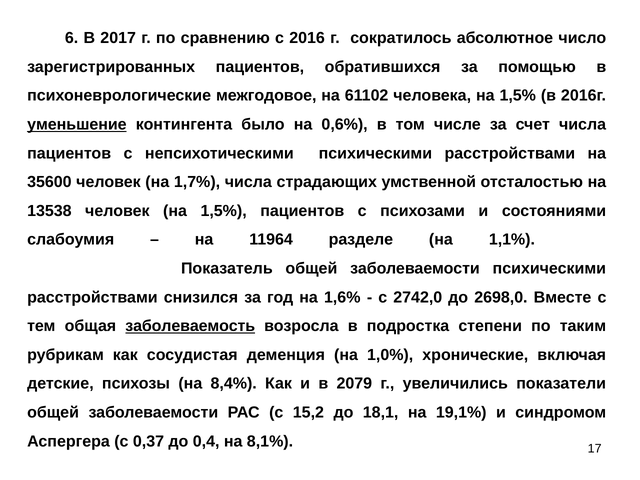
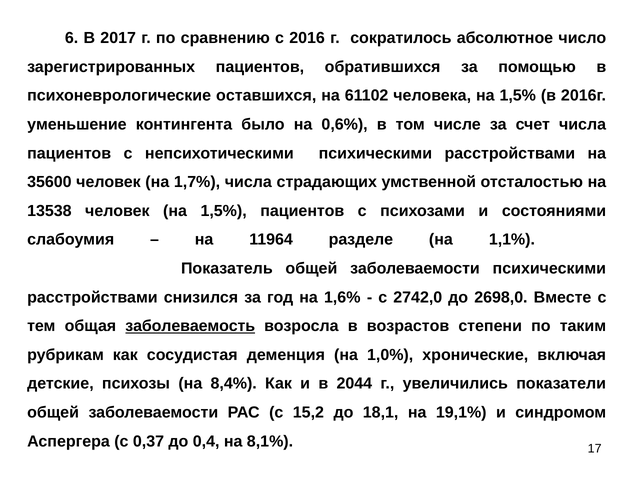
межгодовое: межгодовое -> оставшихся
уменьшение underline: present -> none
подростка: подростка -> возрастов
2079: 2079 -> 2044
